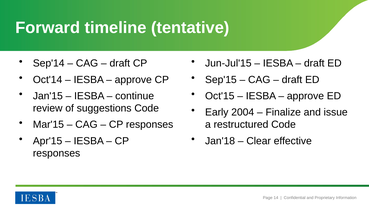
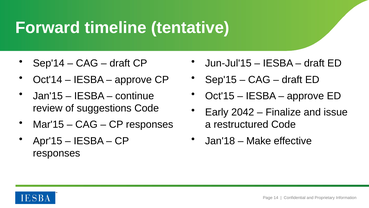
2004: 2004 -> 2042
Clear: Clear -> Make
